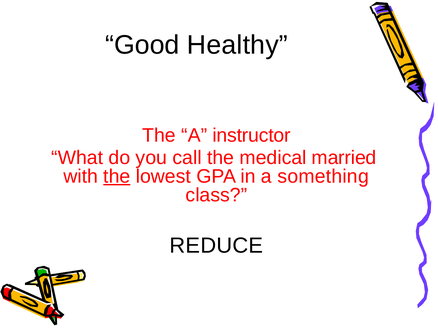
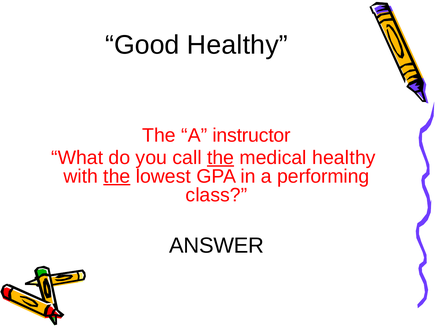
the at (221, 157) underline: none -> present
medical married: married -> healthy
something: something -> performing
REDUCE: REDUCE -> ANSWER
